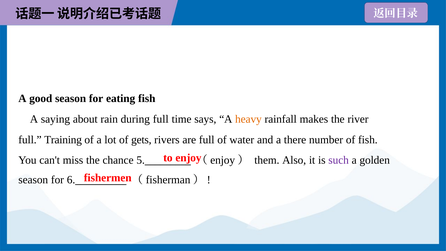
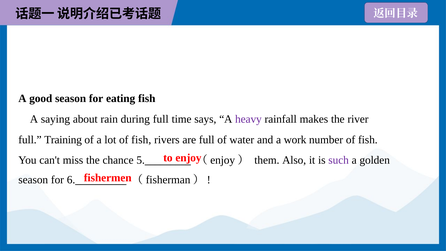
heavy colour: orange -> purple
lot of gets: gets -> fish
there: there -> work
